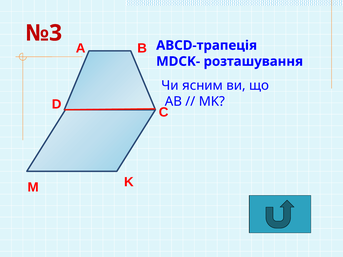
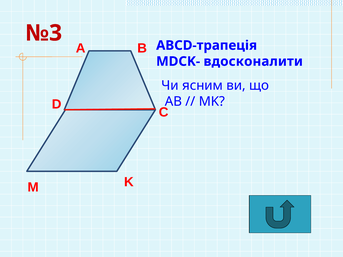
розташування: розташування -> вдосконалити
